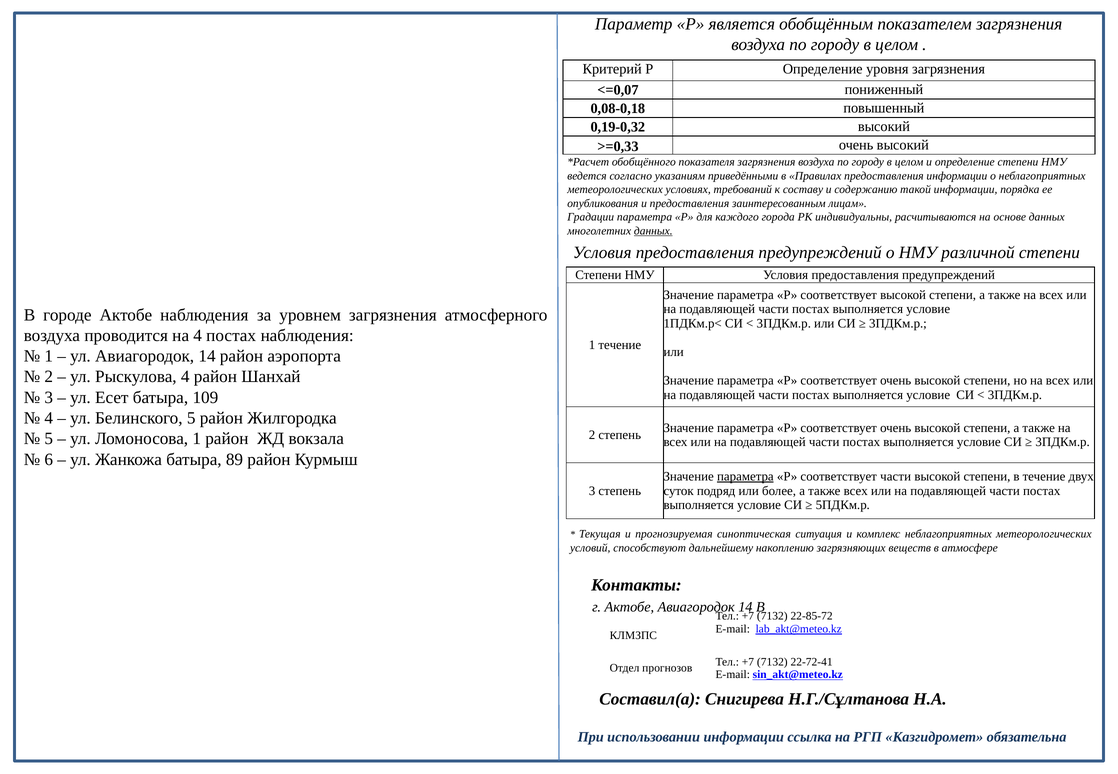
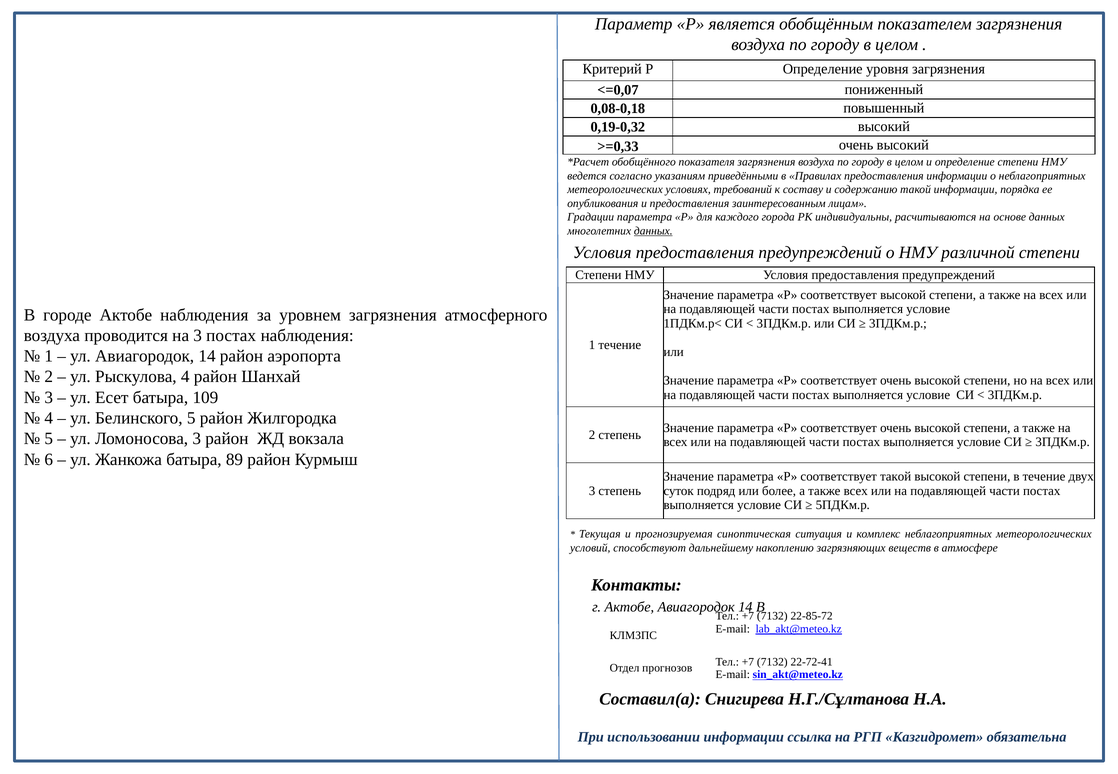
на 4: 4 -> 3
Ломоносова 1: 1 -> 3
параметра at (745, 477) underline: present -> none
соответствует части: части -> такой
